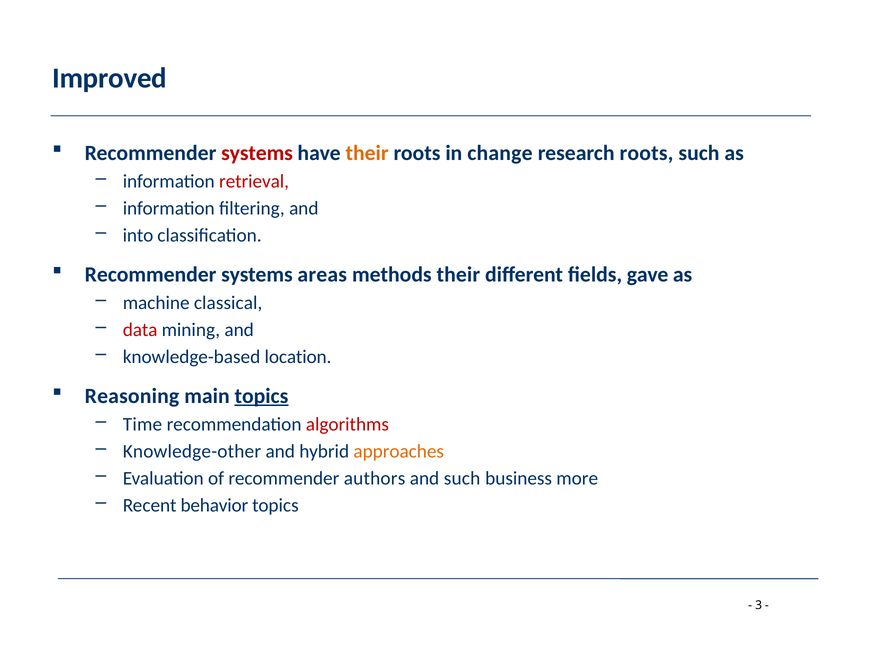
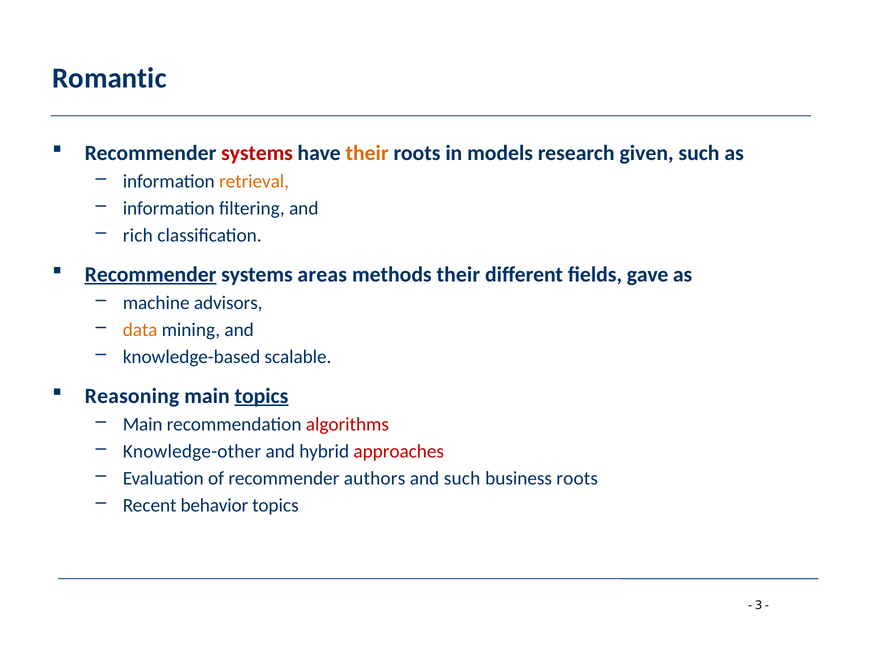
Improved: Improved -> Romantic
change: change -> models
research roots: roots -> given
retrieval colour: red -> orange
into: into -> rich
Recommender at (151, 275) underline: none -> present
classical: classical -> advisors
data colour: red -> orange
location: location -> scalable
Time at (142, 425): Time -> Main
approaches colour: orange -> red
business more: more -> roots
